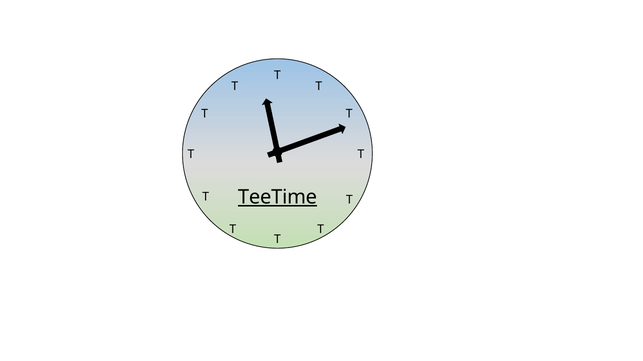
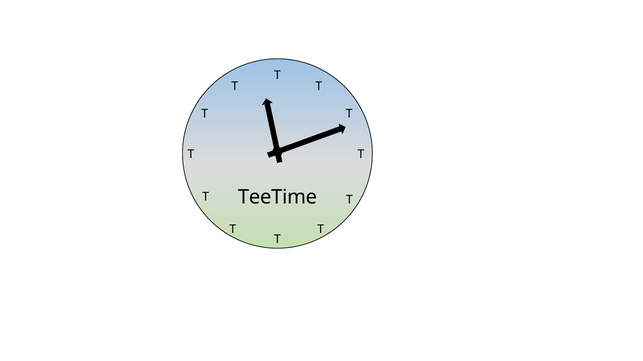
TeeTime underline: present -> none
